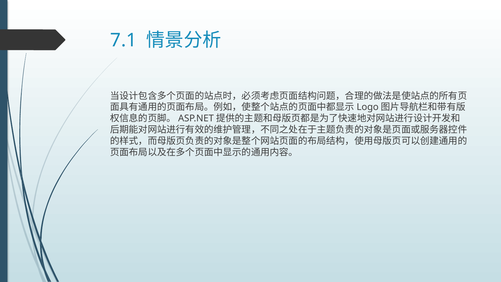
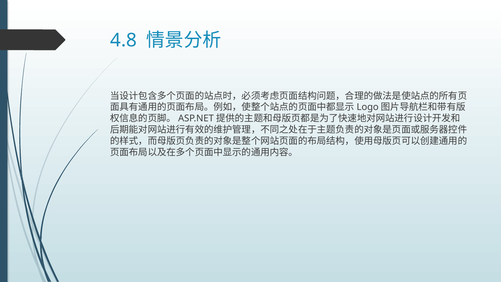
7.1: 7.1 -> 4.8
